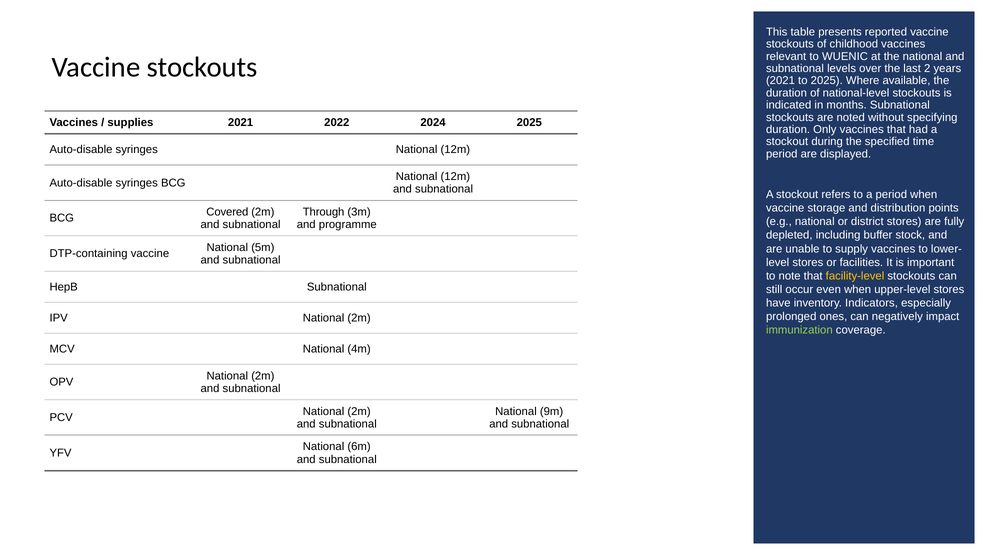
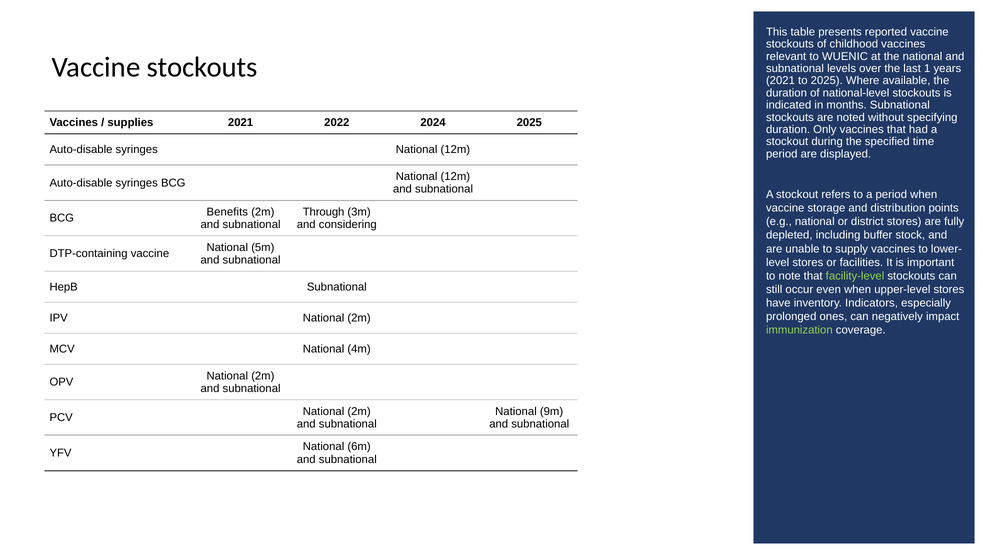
2: 2 -> 1
Covered: Covered -> Benefits
programme: programme -> considering
facility-level colour: yellow -> light green
